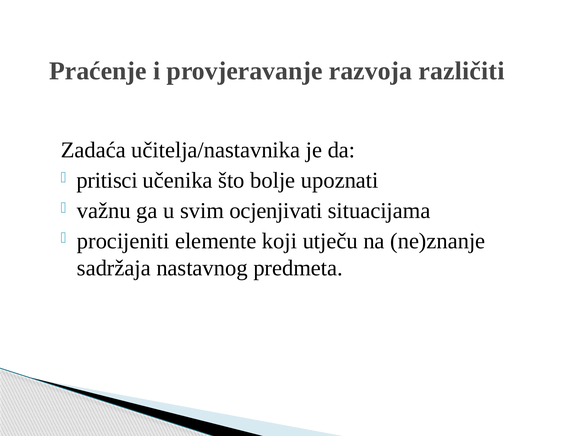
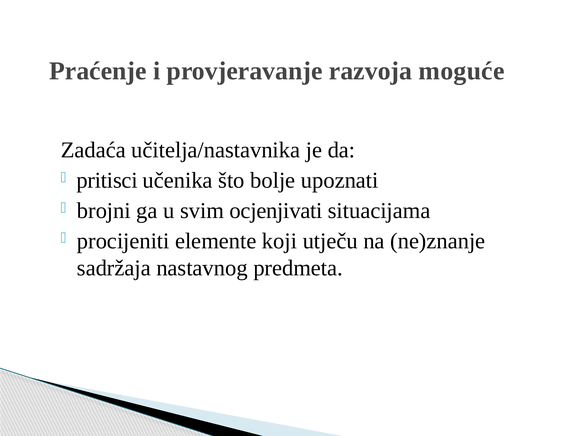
različiti: različiti -> moguće
važnu: važnu -> brojni
